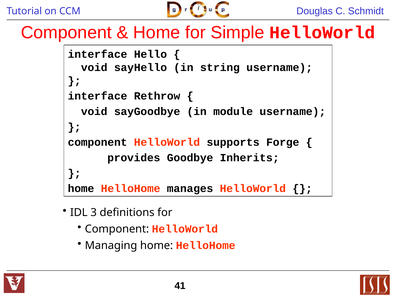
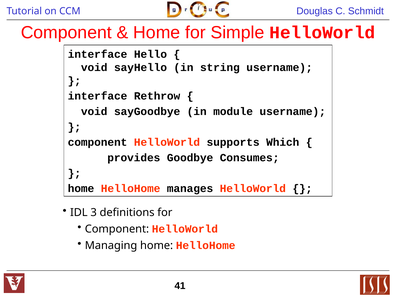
Forge: Forge -> Which
Inherits: Inherits -> Consumes
